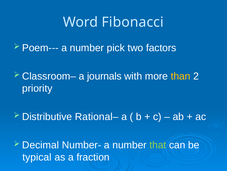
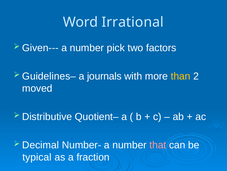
Fibonacci: Fibonacci -> Irrational
Poem---: Poem--- -> Given---
Classroom–: Classroom– -> Guidelines–
priority: priority -> moved
Rational–: Rational– -> Quotient–
that colour: light green -> pink
